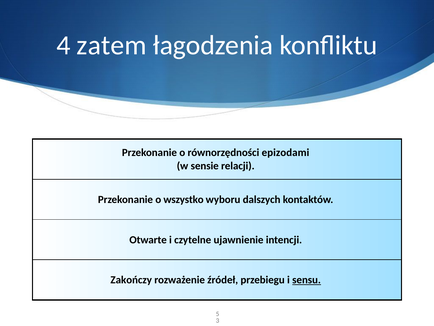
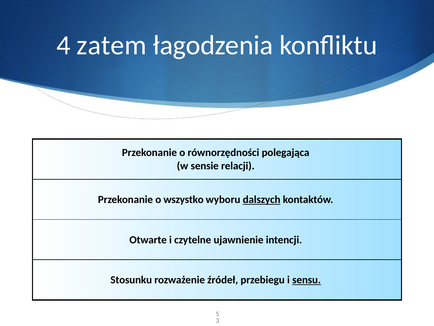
epizodami: epizodami -> polegająca
dalszych underline: none -> present
Zakończy: Zakończy -> Stosunku
